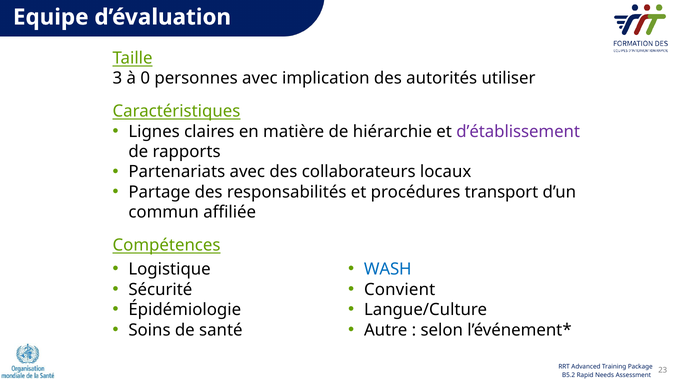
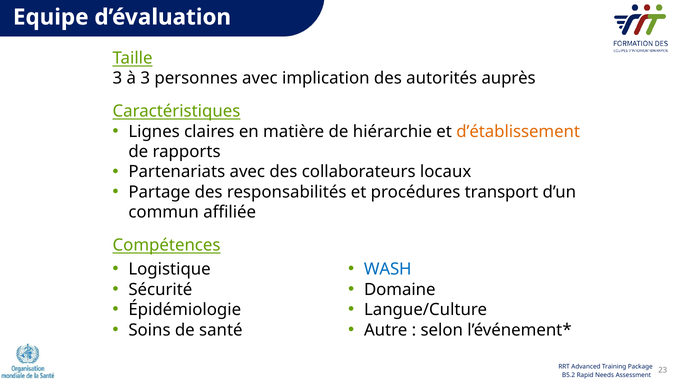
à 0: 0 -> 3
utiliser: utiliser -> auprès
d’établissement colour: purple -> orange
Convient: Convient -> Domaine
